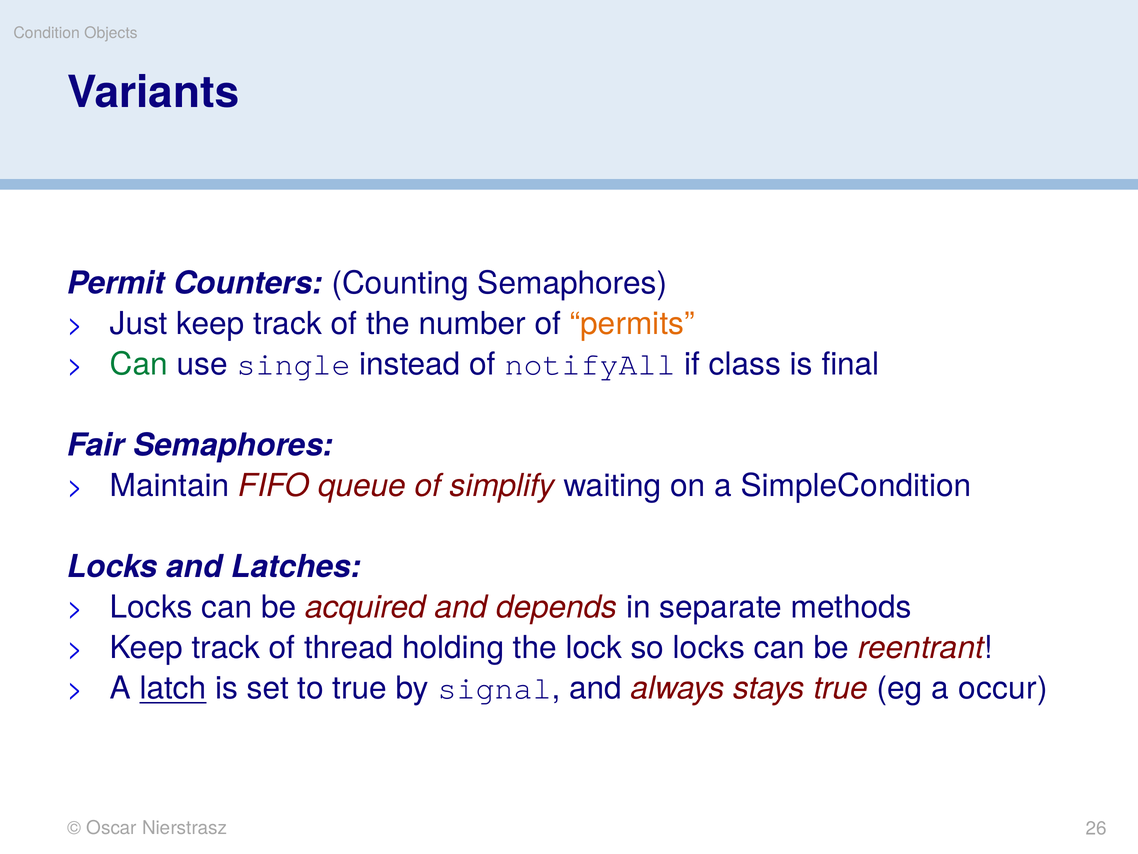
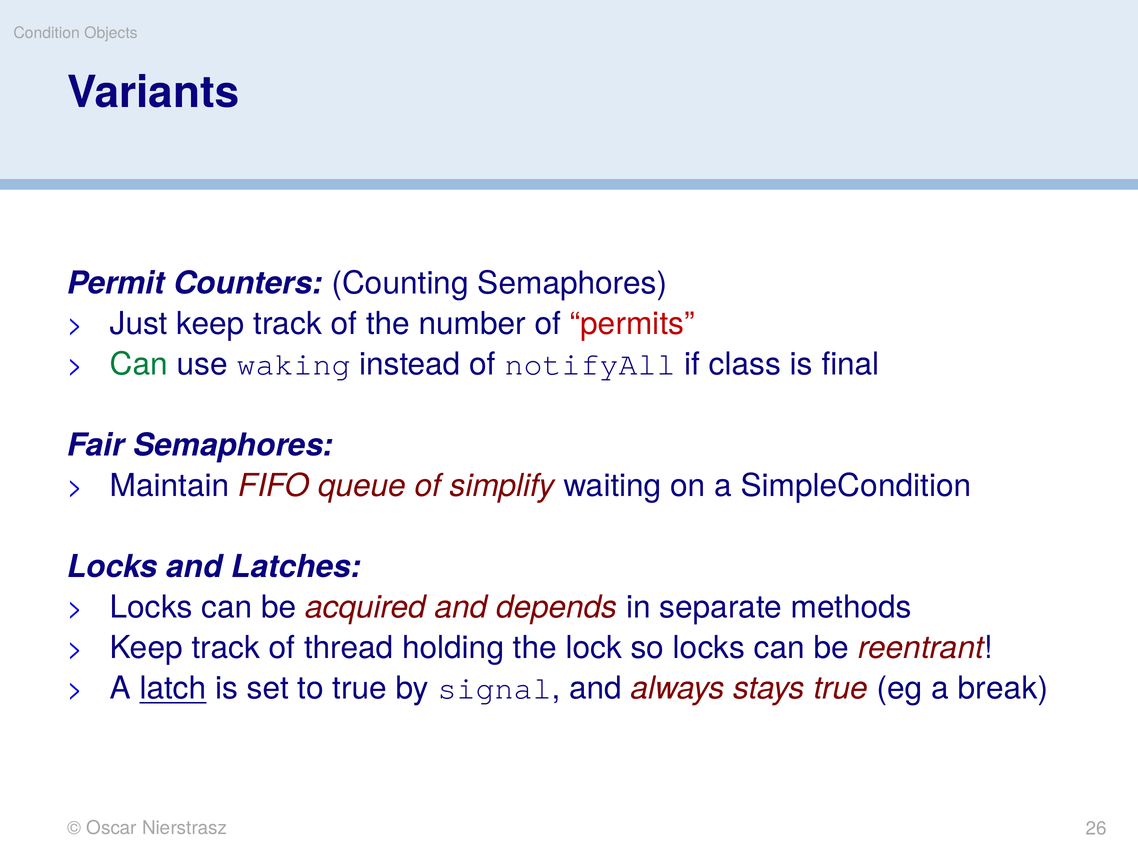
permits colour: orange -> red
single: single -> waking
occur: occur -> break
